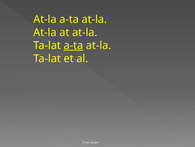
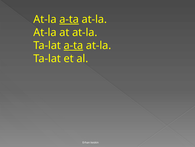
a-ta at (69, 19) underline: none -> present
